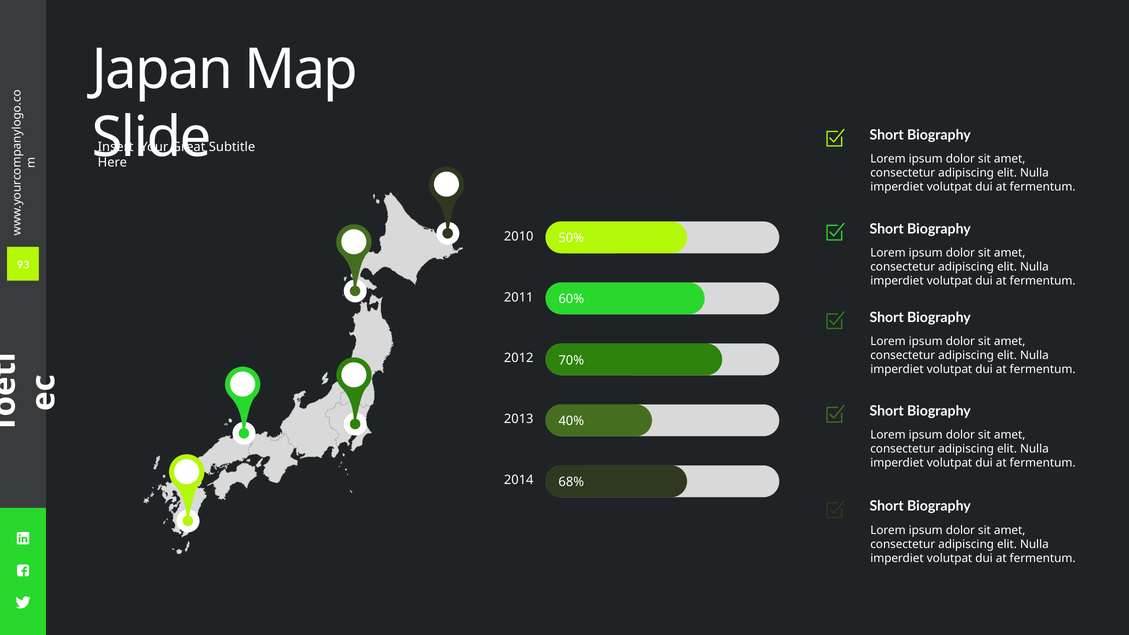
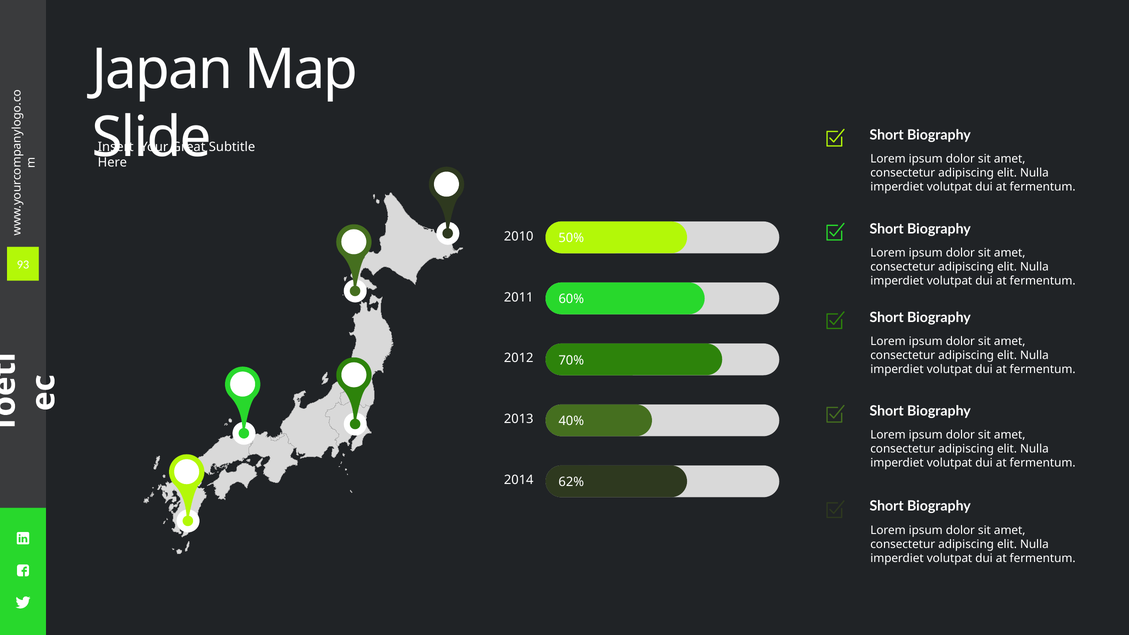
68%: 68% -> 62%
